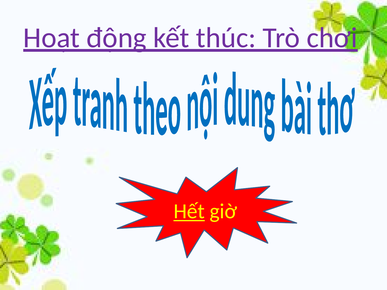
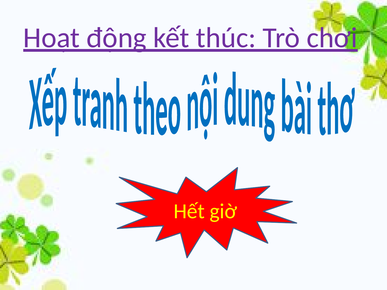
Hết underline: present -> none
